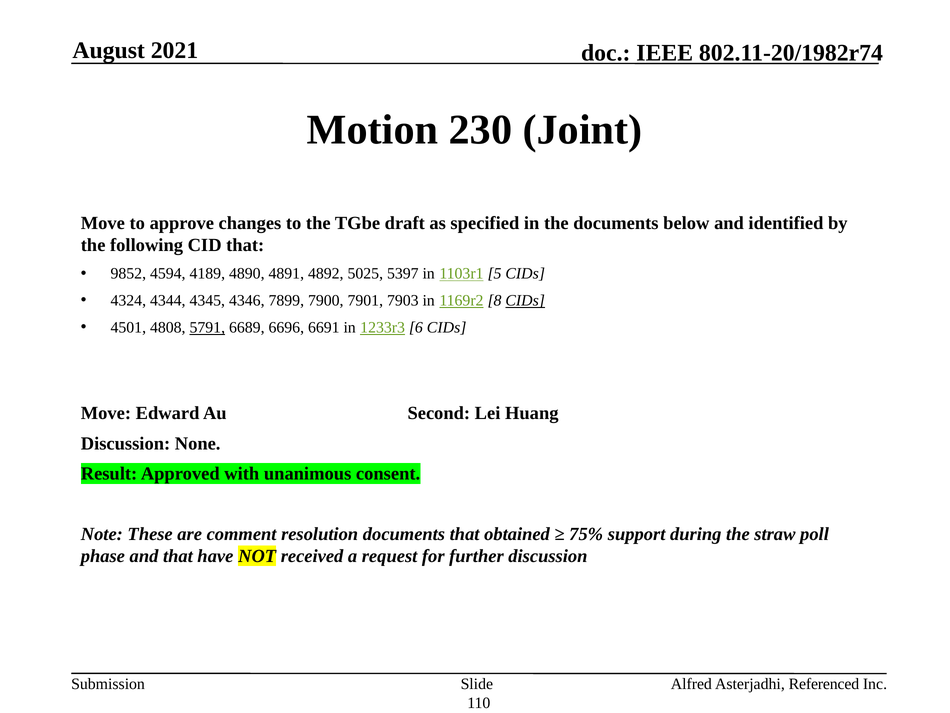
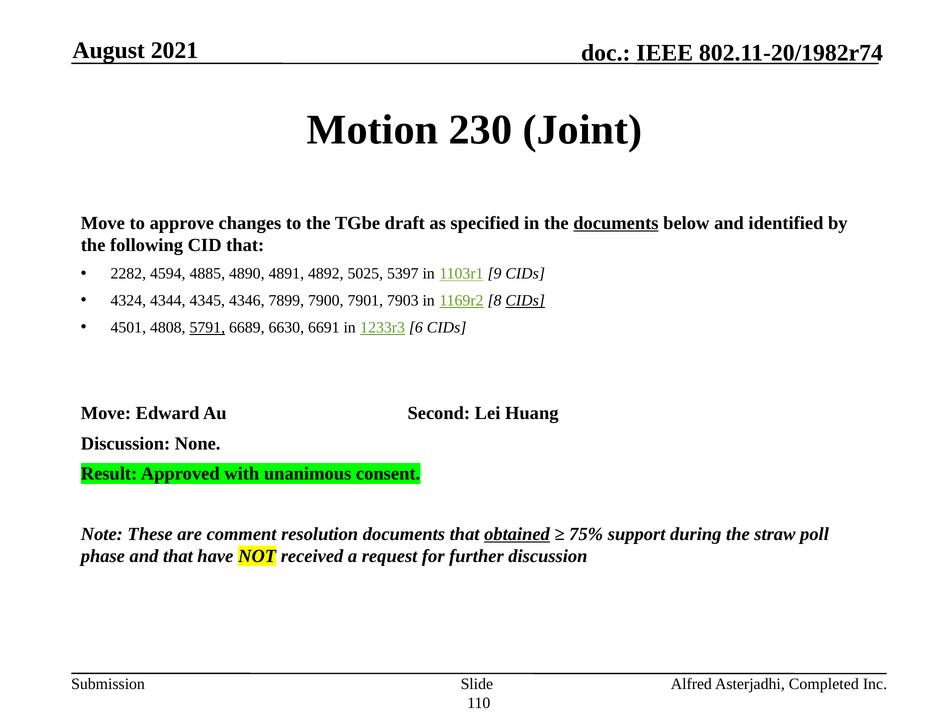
documents at (616, 223) underline: none -> present
9852: 9852 -> 2282
4189: 4189 -> 4885
5: 5 -> 9
6696: 6696 -> 6630
obtained underline: none -> present
Referenced: Referenced -> Completed
